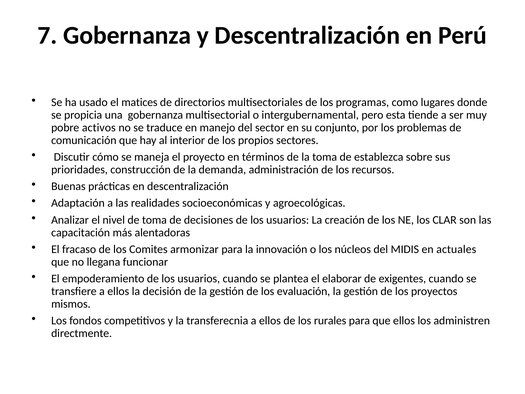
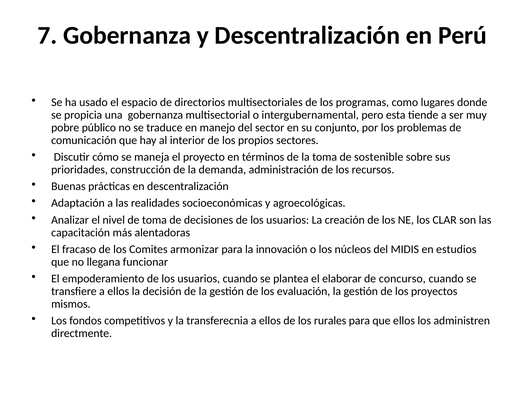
matices: matices -> espacio
activos: activos -> público
establezca: establezca -> sostenible
actuales: actuales -> estudios
exigentes: exigentes -> concurso
